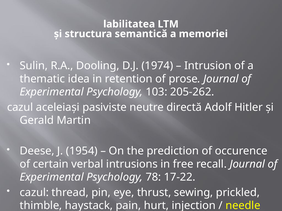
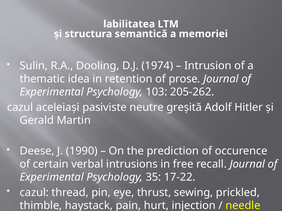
directă: directă -> greşită
1954: 1954 -> 1990
78: 78 -> 35
